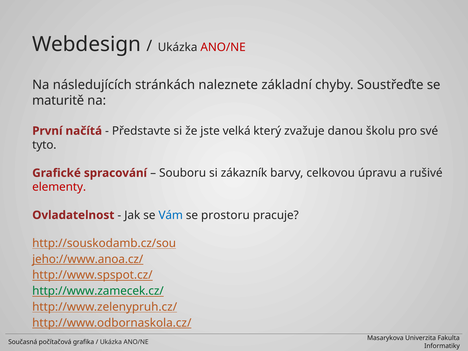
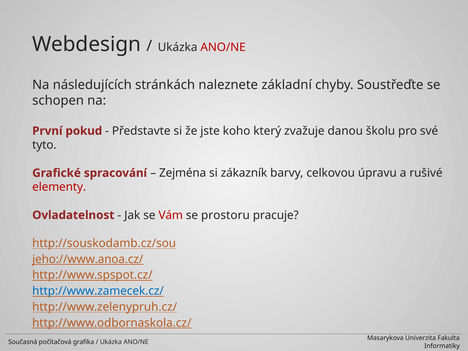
maturitě: maturitě -> schopen
načítá: načítá -> pokud
velká: velká -> koho
Souboru: Souboru -> Zejména
Vám colour: blue -> red
http://www.zamecek.cz/ colour: green -> blue
